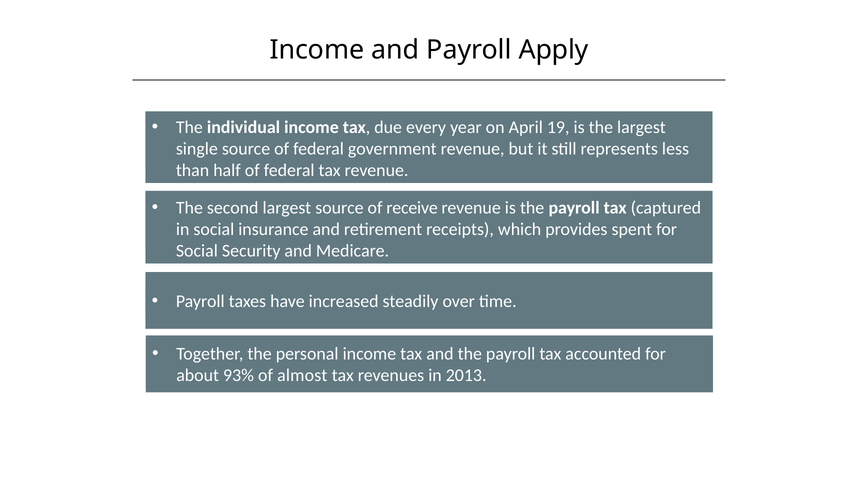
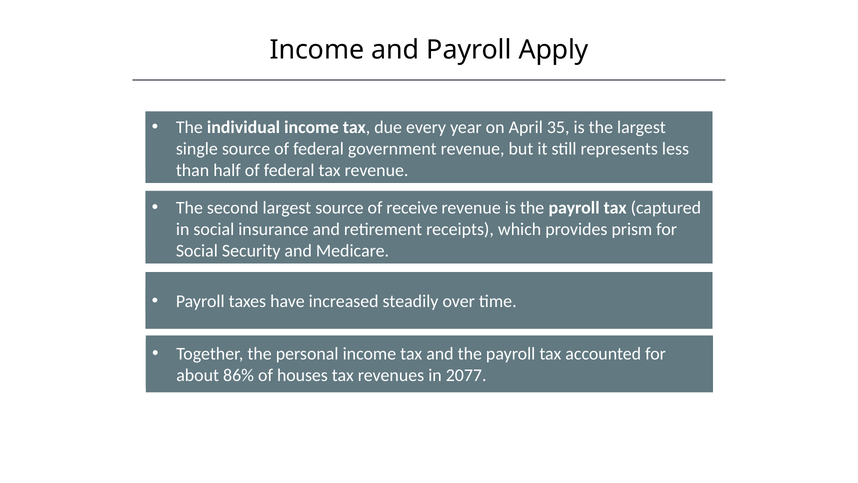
19: 19 -> 35
spent: spent -> prism
93%: 93% -> 86%
almost: almost -> houses
2013: 2013 -> 2077
